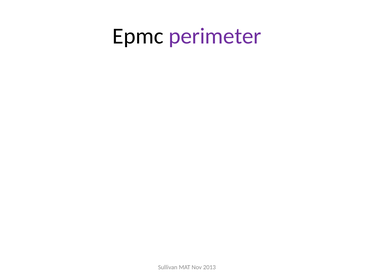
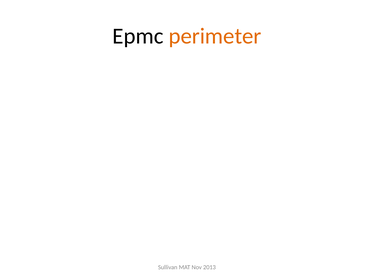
perimeter colour: purple -> orange
